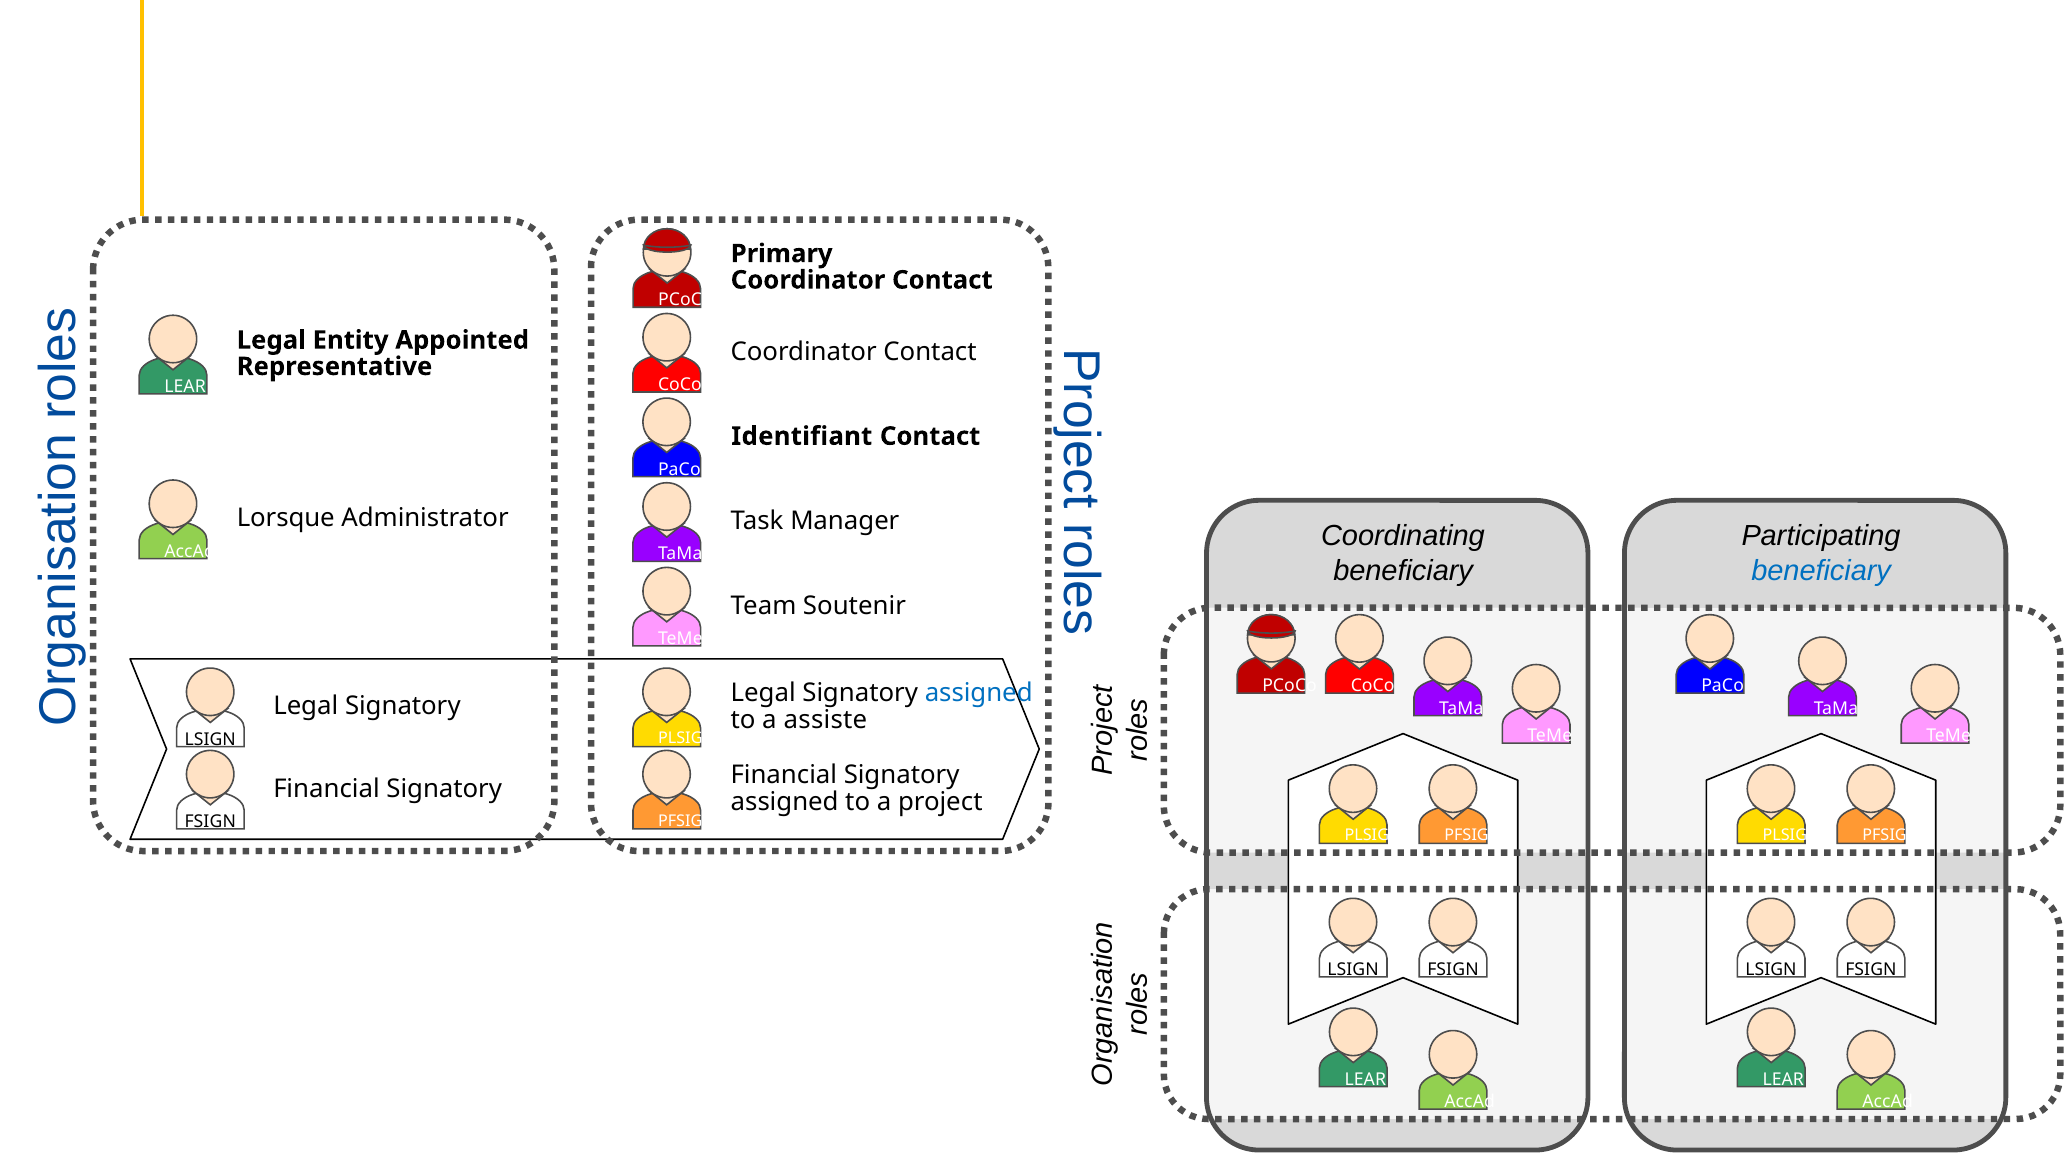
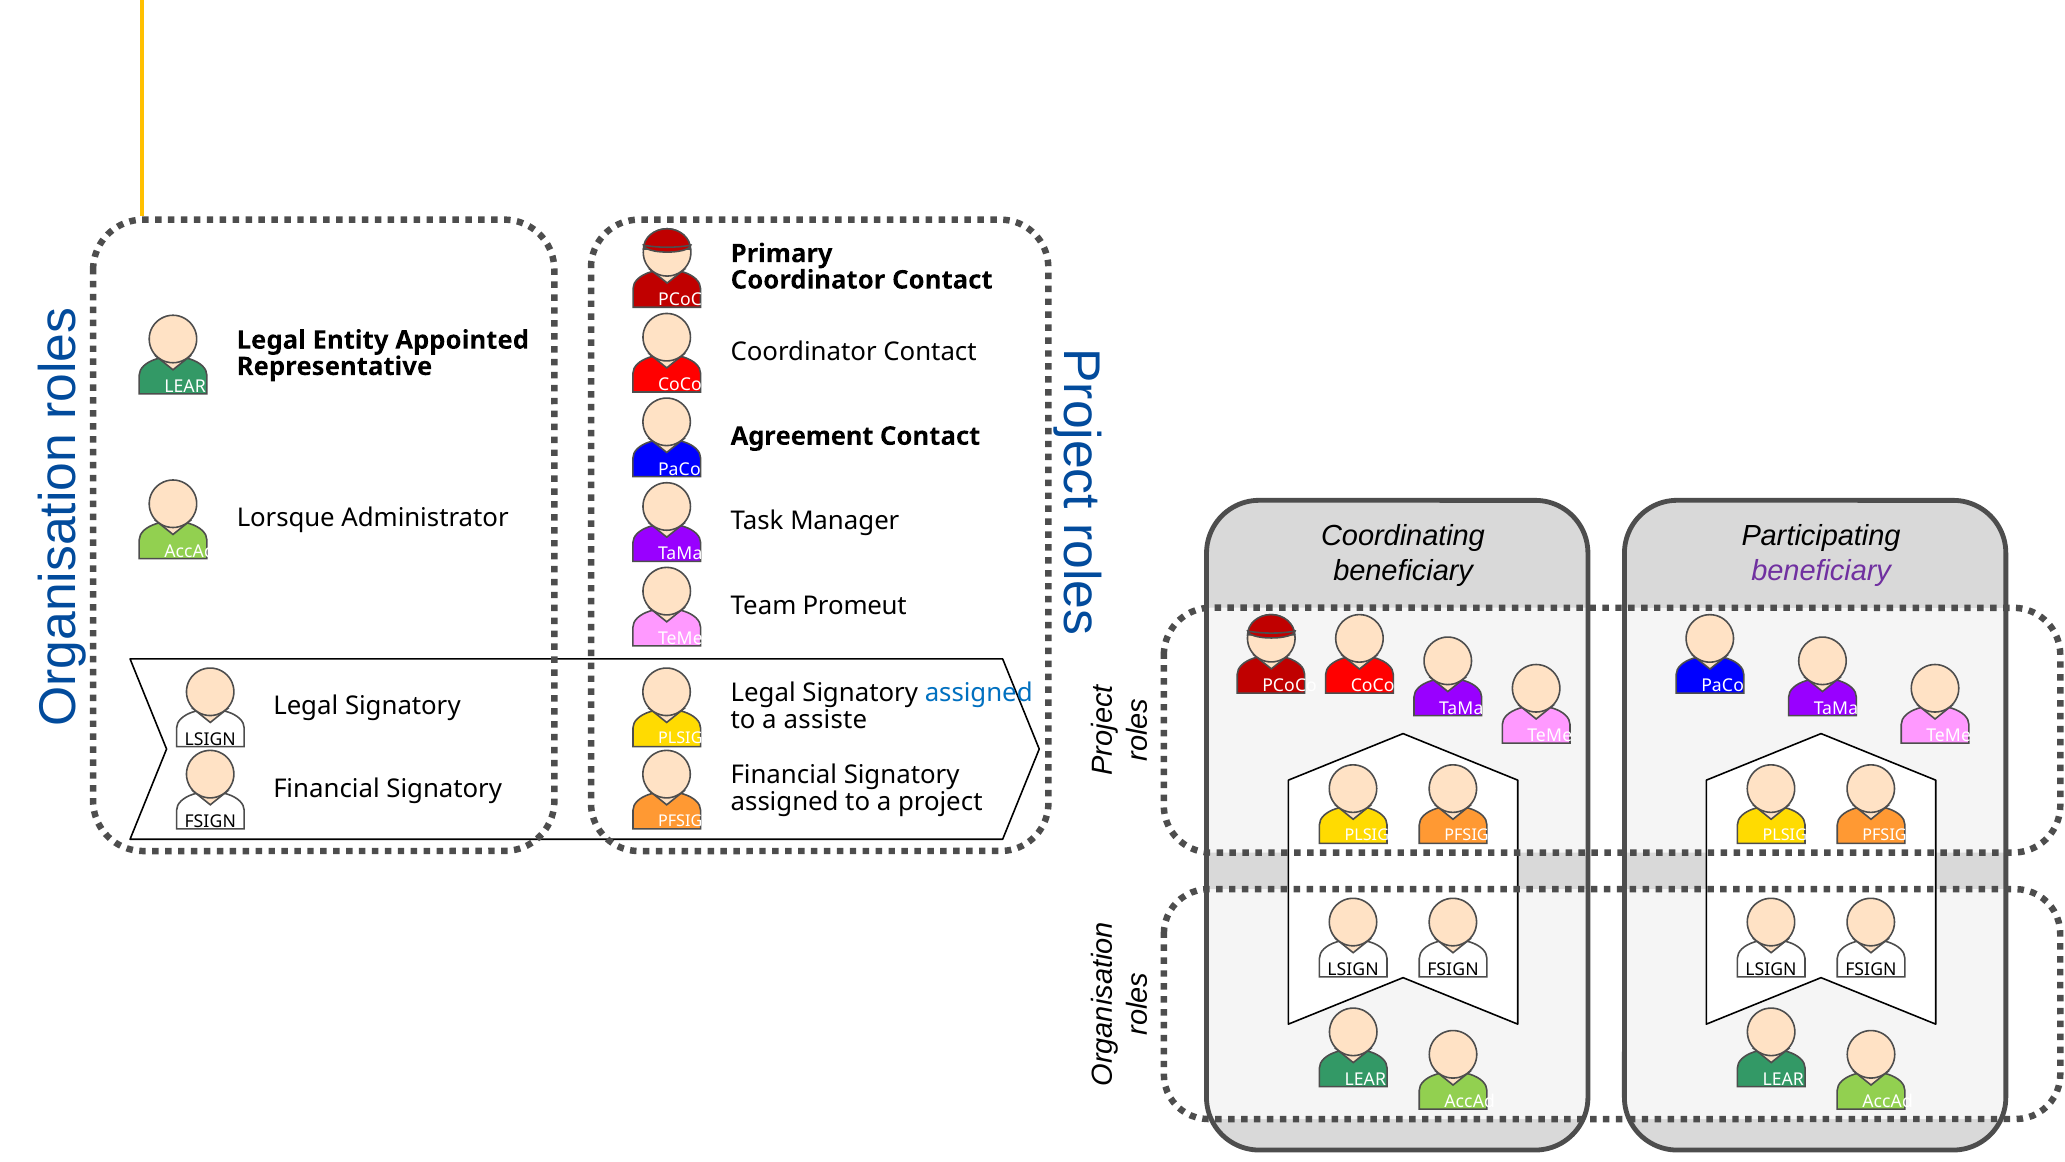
Identifiant: Identifiant -> Agreement
beneficiary at (1821, 571) colour: blue -> purple
Soutenir: Soutenir -> Promeut
